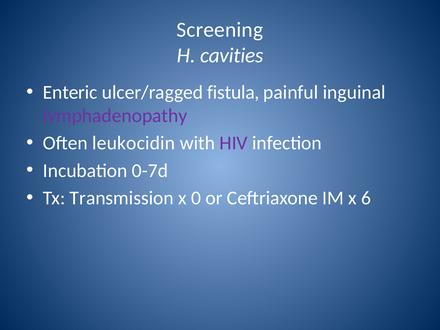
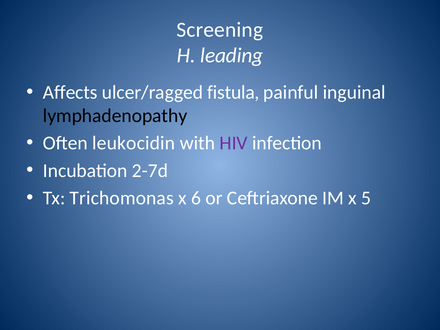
cavities: cavities -> leading
Enteric: Enteric -> Affects
lymphadenopathy colour: purple -> black
0-7d: 0-7d -> 2-7d
Transmission: Transmission -> Trichomonas
0: 0 -> 6
6: 6 -> 5
